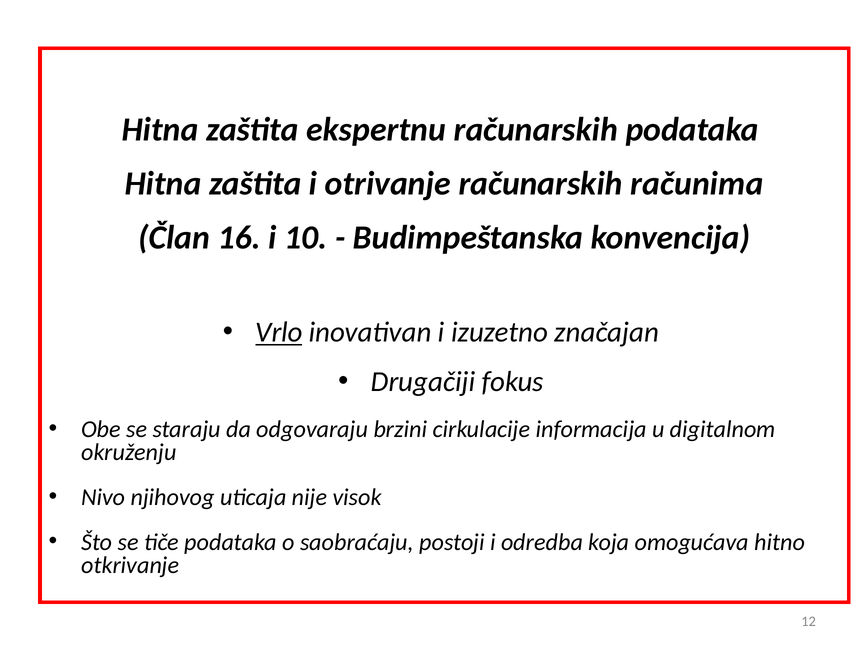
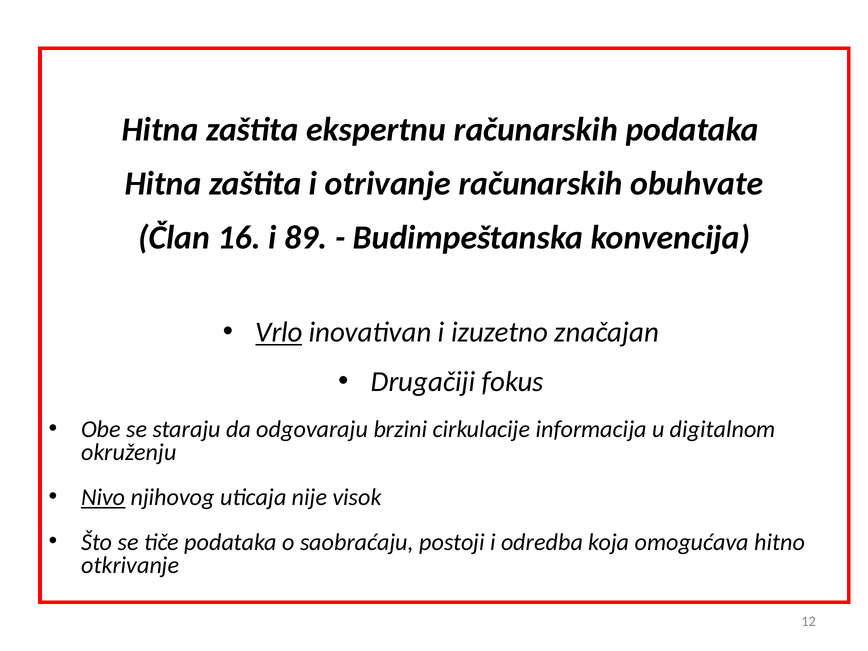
računima: računima -> obuhvate
10: 10 -> 89
Nivo underline: none -> present
